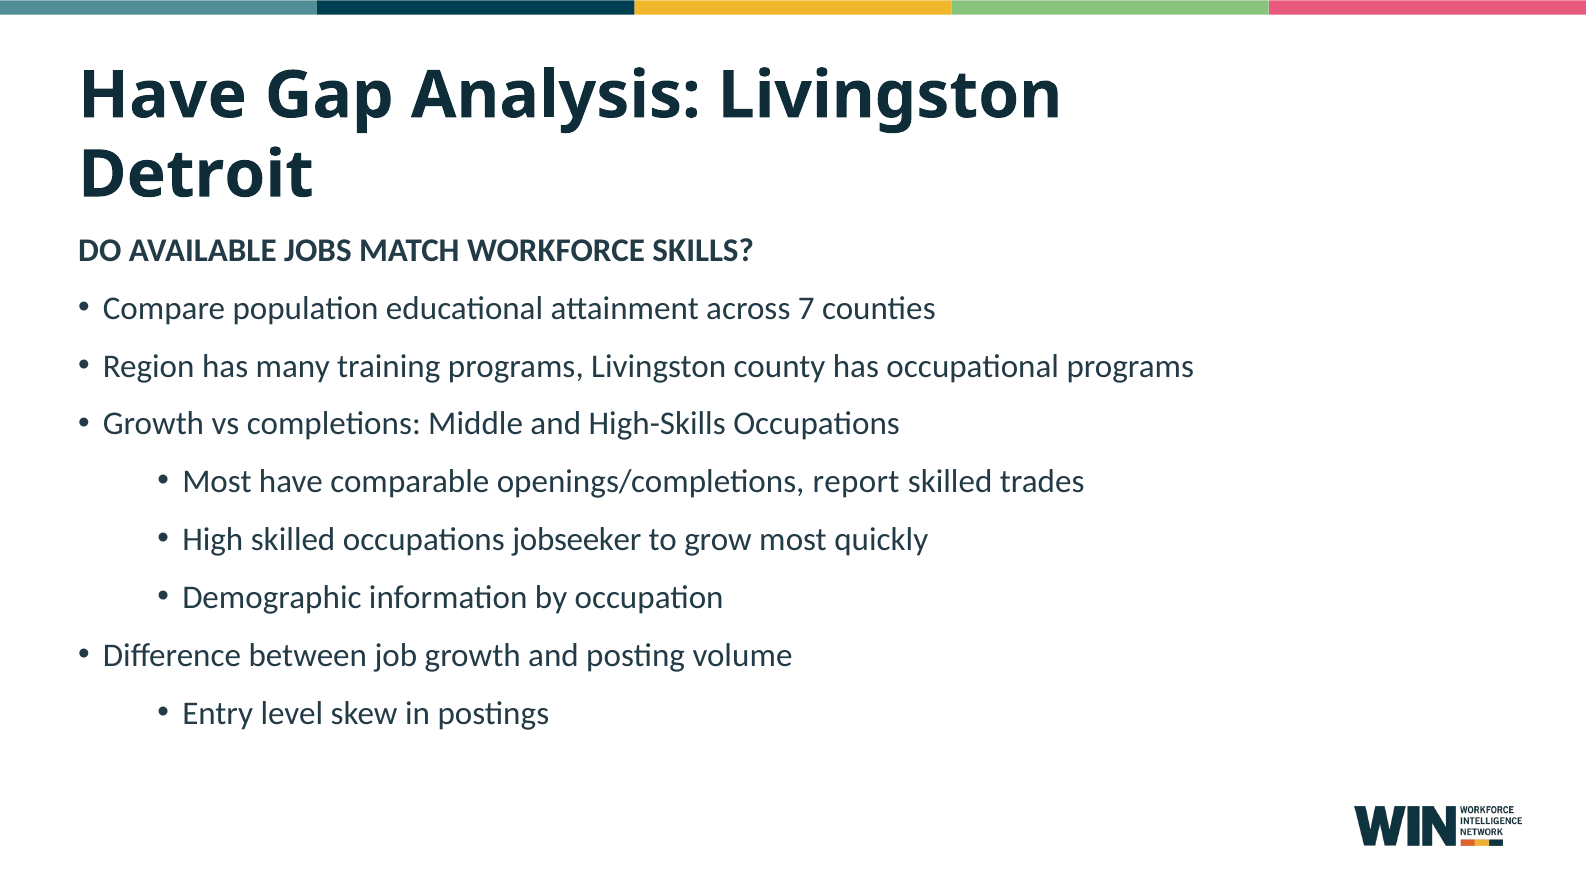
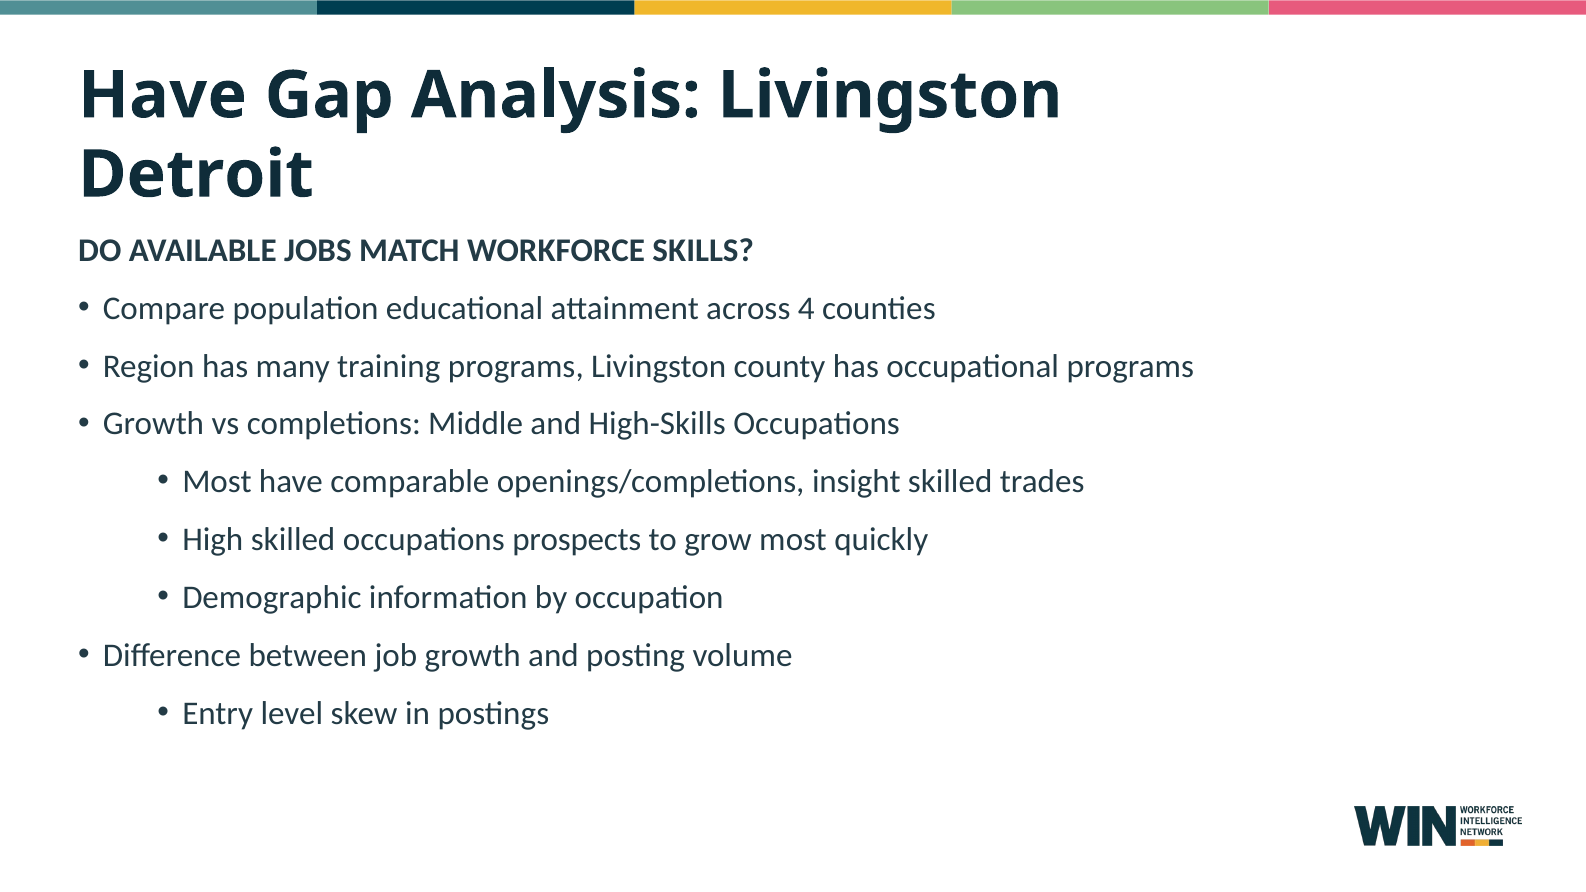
7: 7 -> 4
report: report -> insight
jobseeker: jobseeker -> prospects
